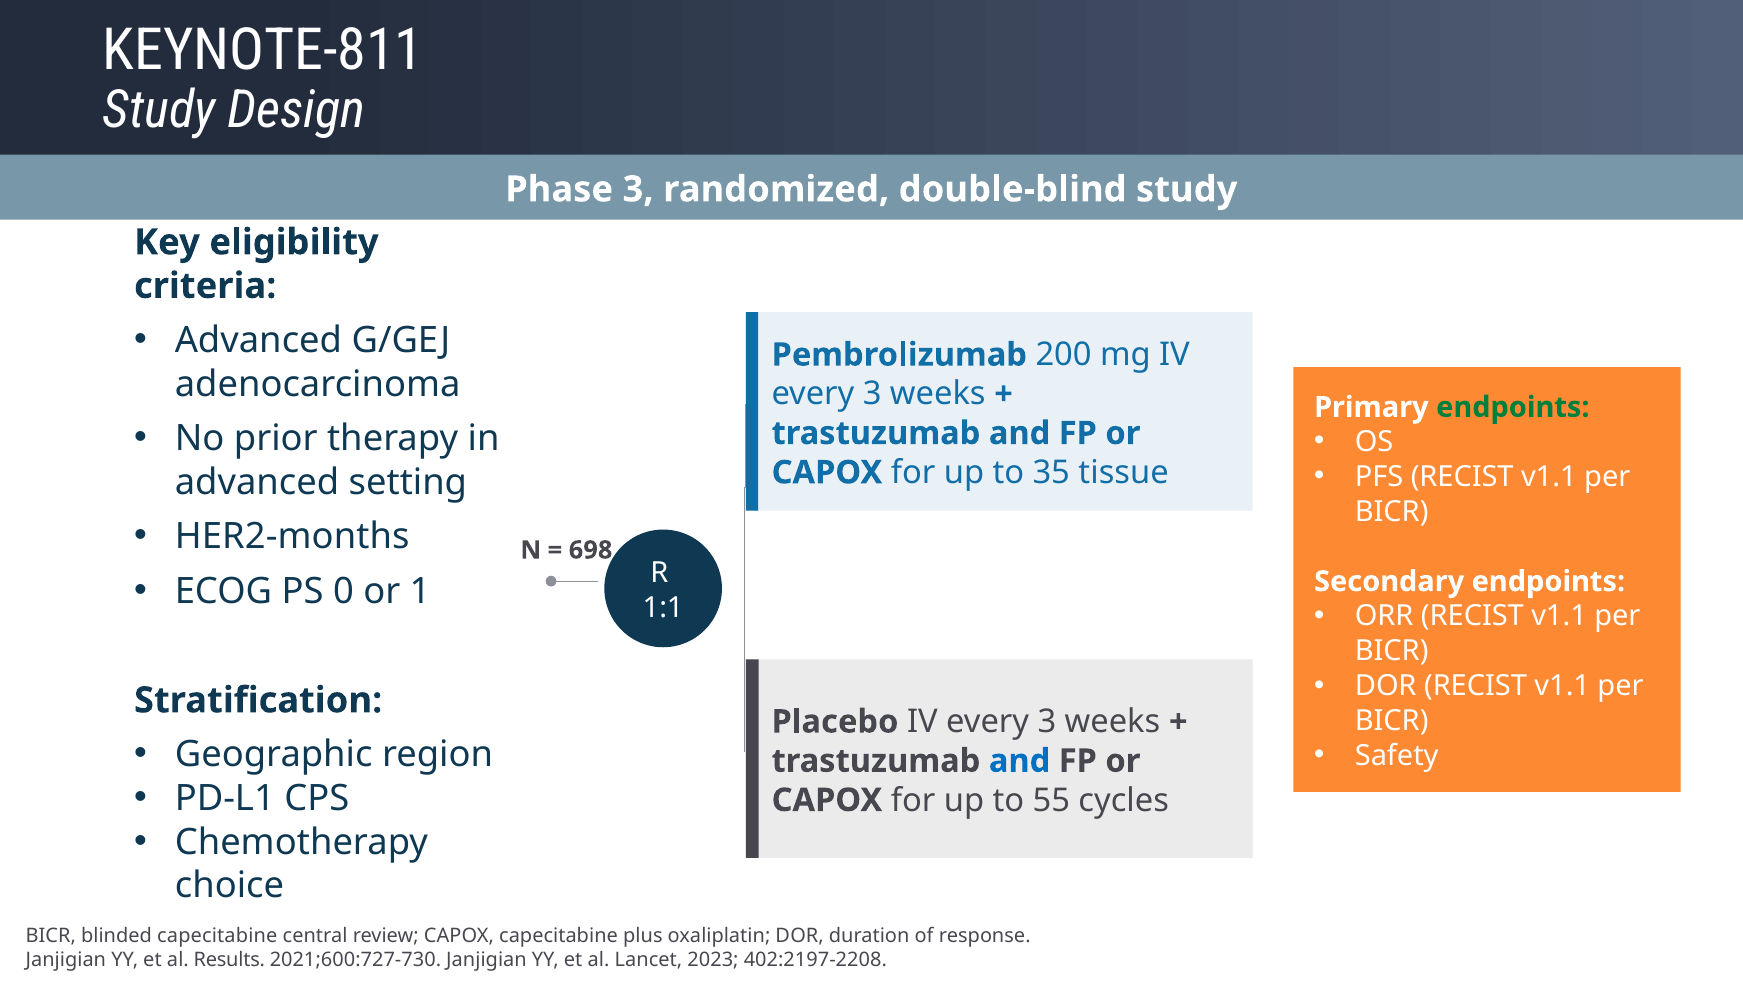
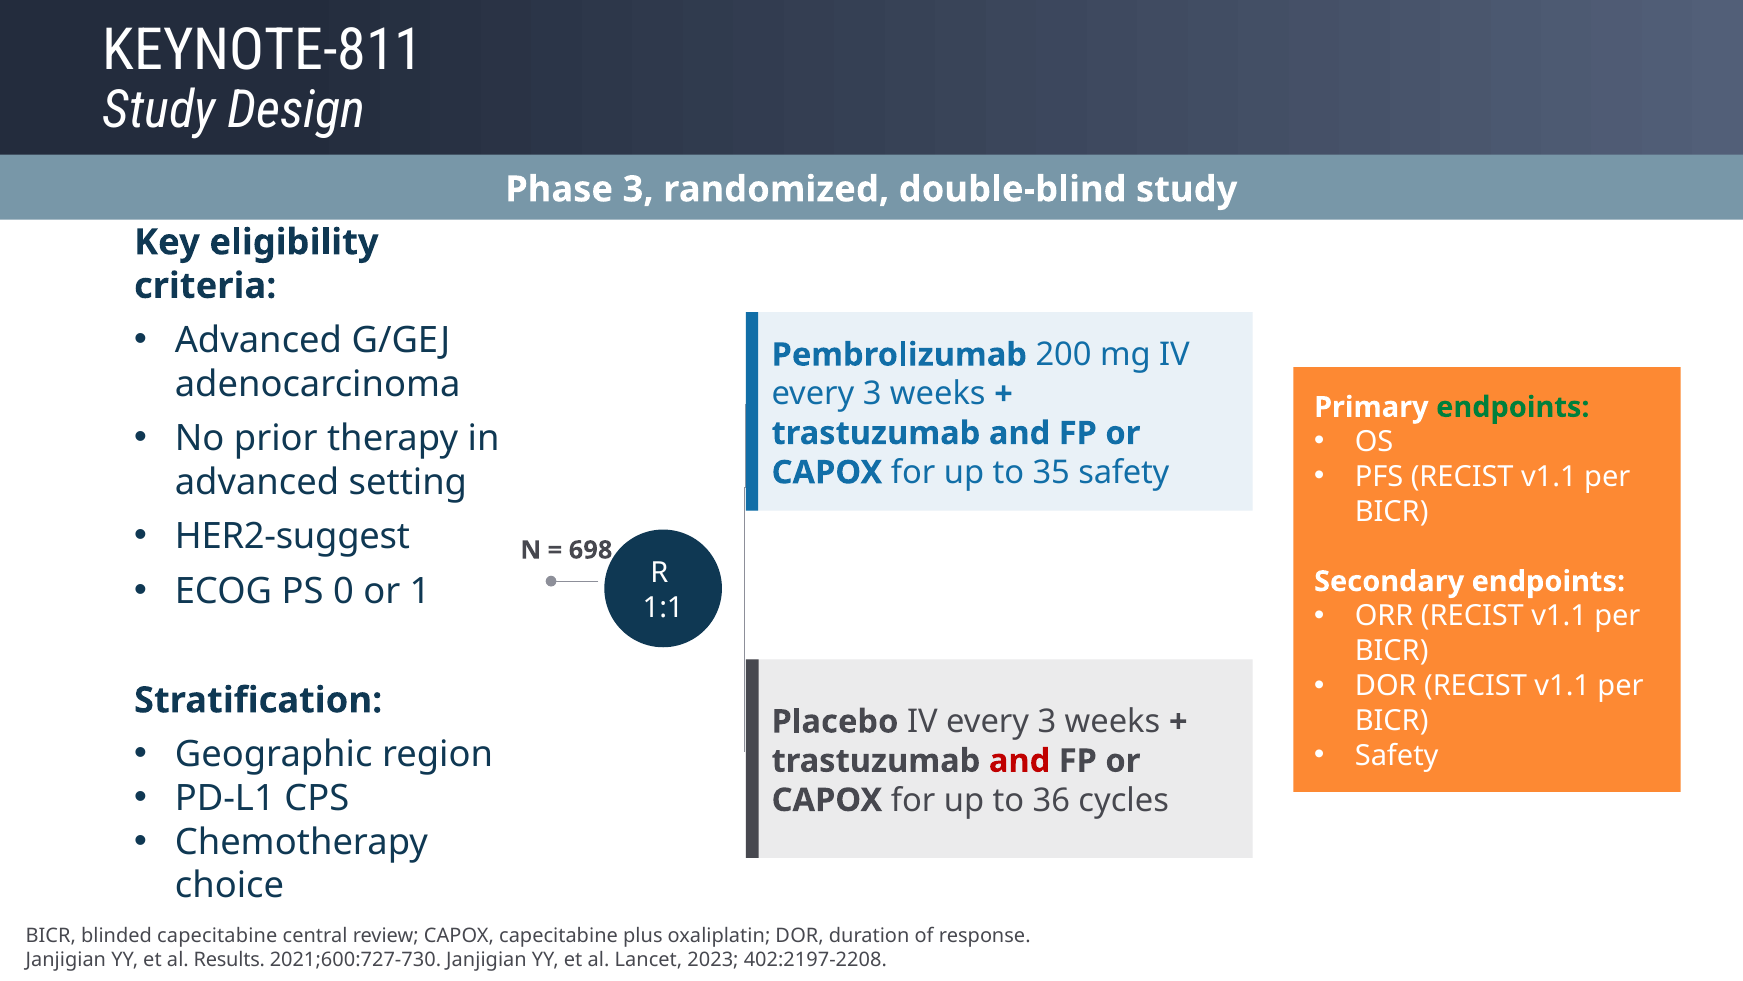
35 tissue: tissue -> safety
HER2-months: HER2-months -> HER2-suggest
and at (1020, 761) colour: blue -> red
55: 55 -> 36
